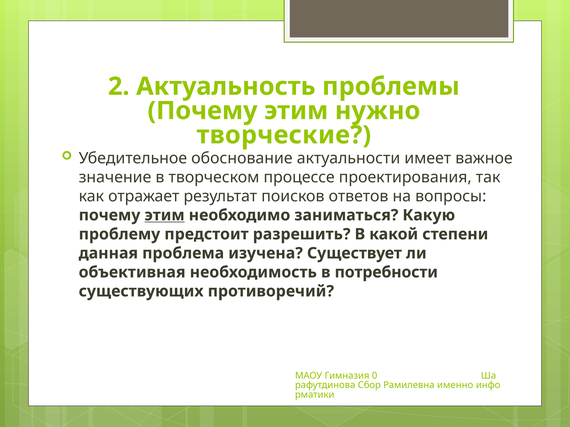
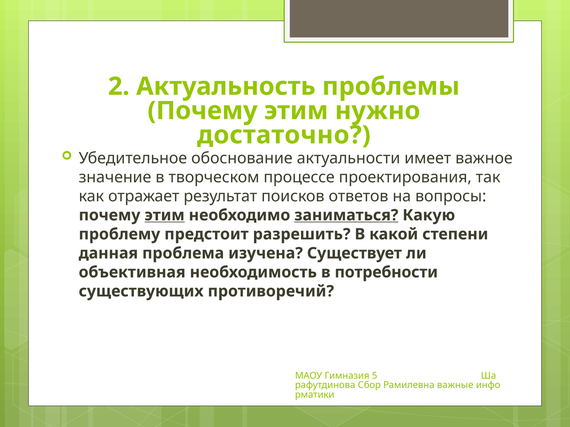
творческие: творческие -> достаточно
заниматься underline: none -> present
0: 0 -> 5
именно: именно -> важные
